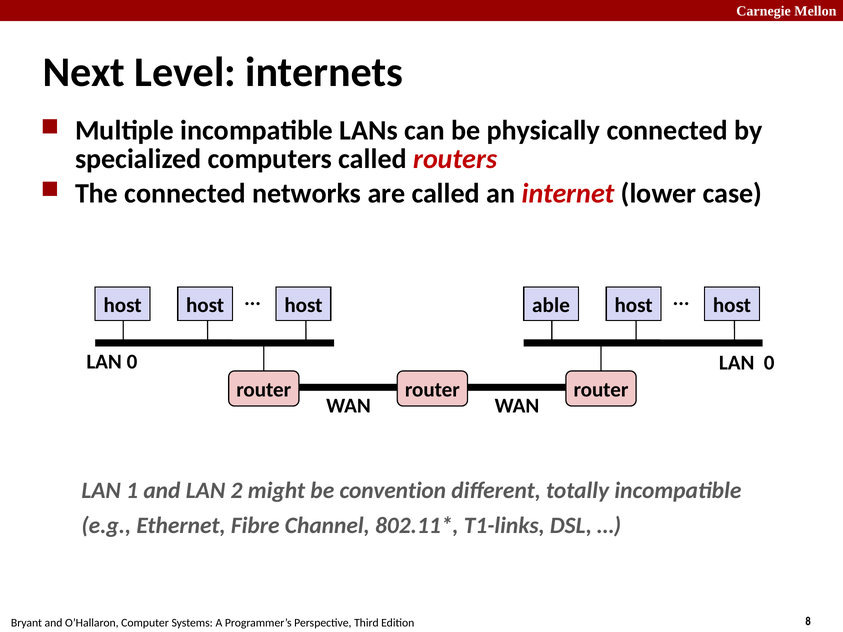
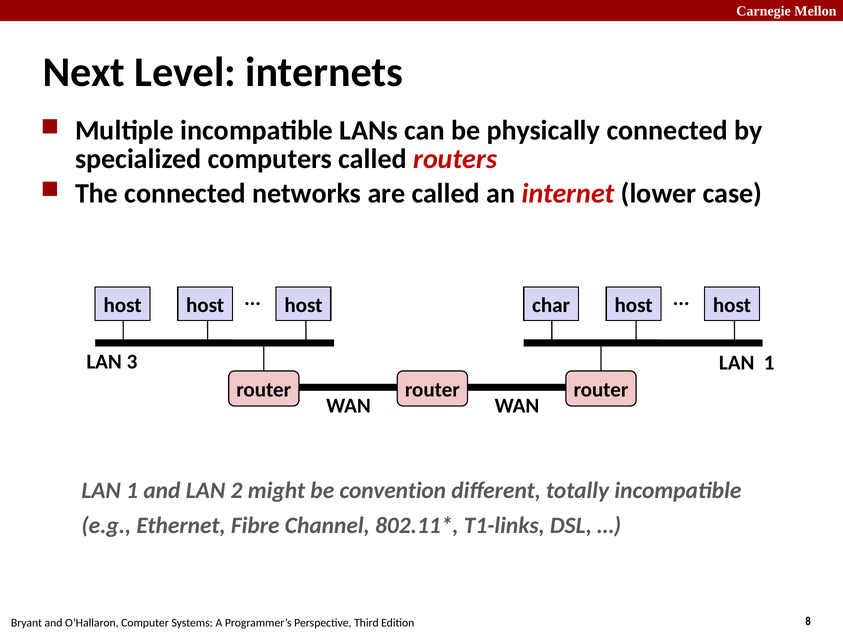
able: able -> char
0 at (132, 362): 0 -> 3
0 at (769, 363): 0 -> 1
